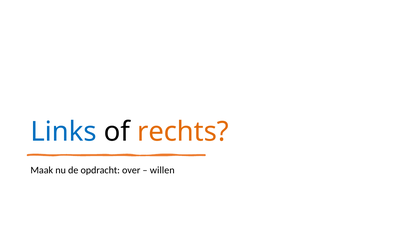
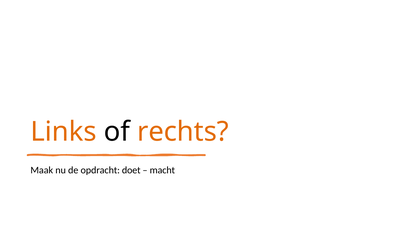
Links colour: blue -> orange
over: over -> doet
willen: willen -> macht
